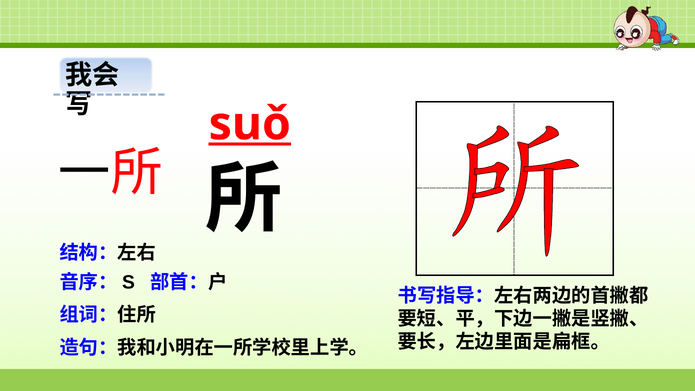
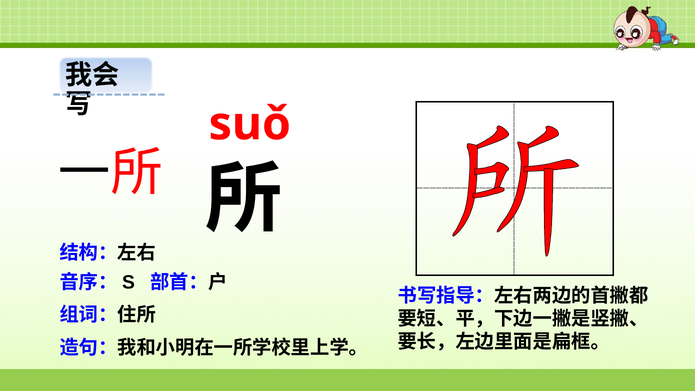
suǒ underline: present -> none
